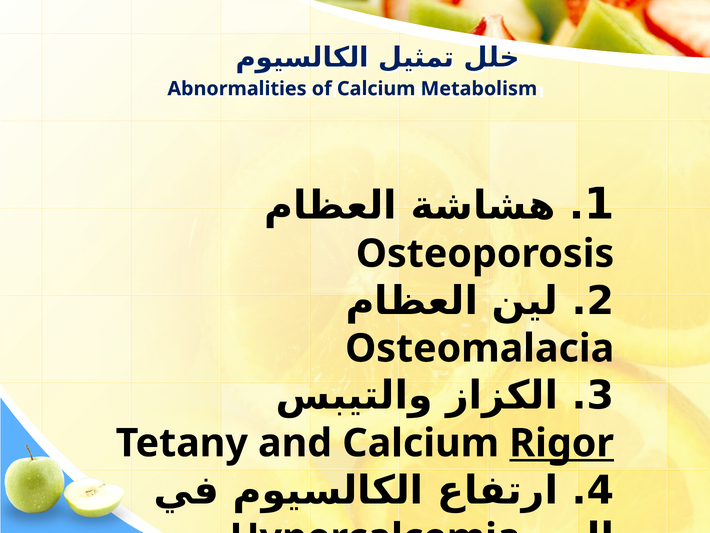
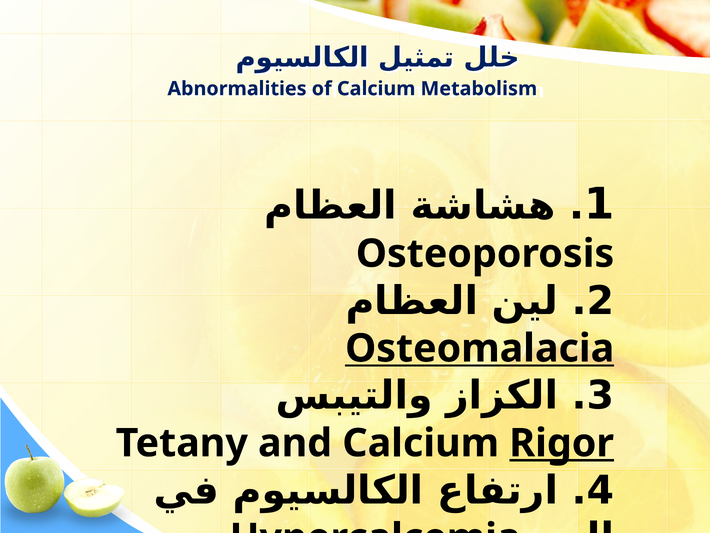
Osteomalacia underline: none -> present
